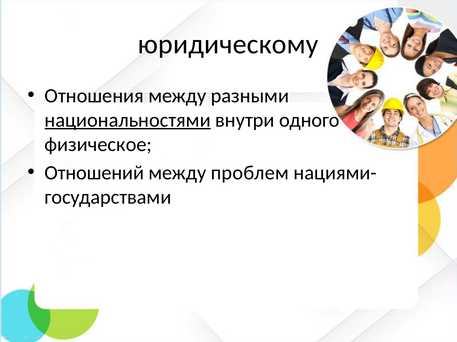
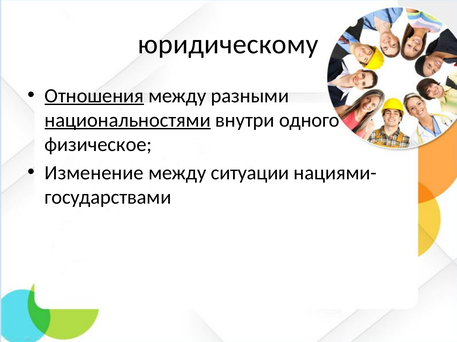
Отношения underline: none -> present
Отношений: Отношений -> Изменение
проблем: проблем -> ситуации
